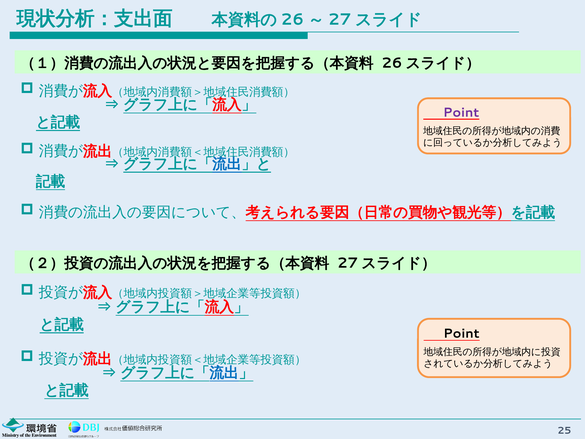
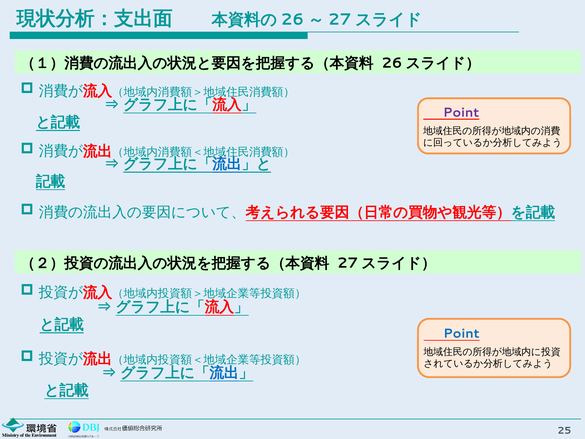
Point at (461, 333) colour: black -> blue
